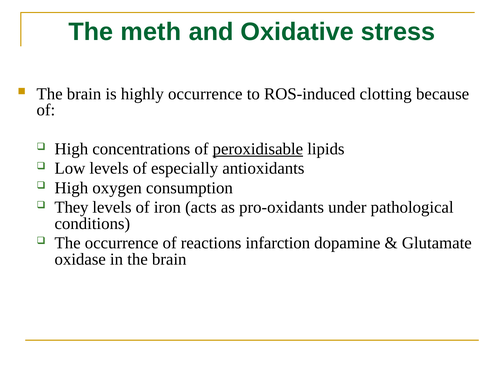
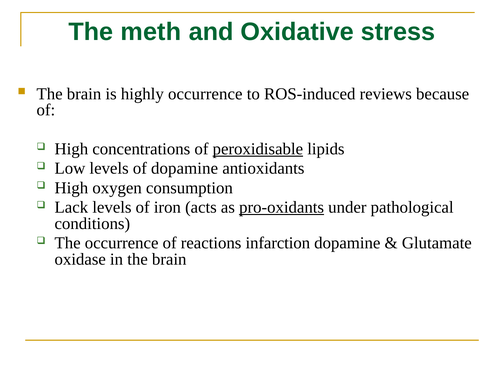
clotting: clotting -> reviews
of especially: especially -> dopamine
They: They -> Lack
pro-oxidants underline: none -> present
